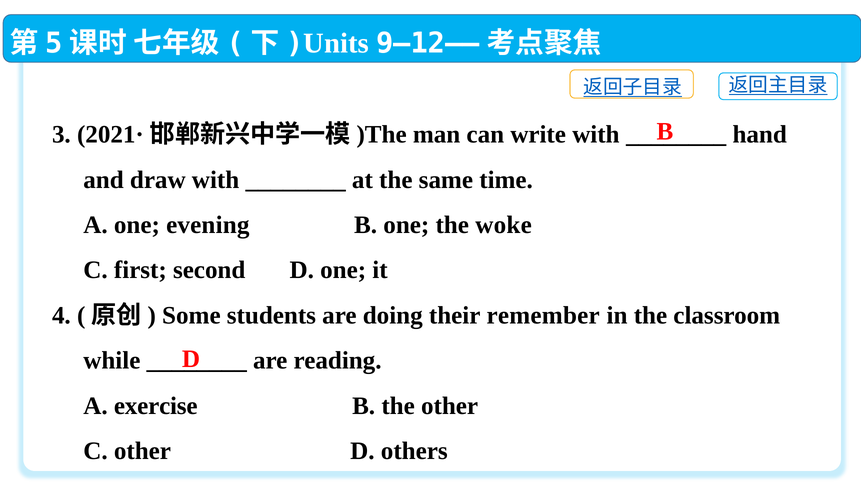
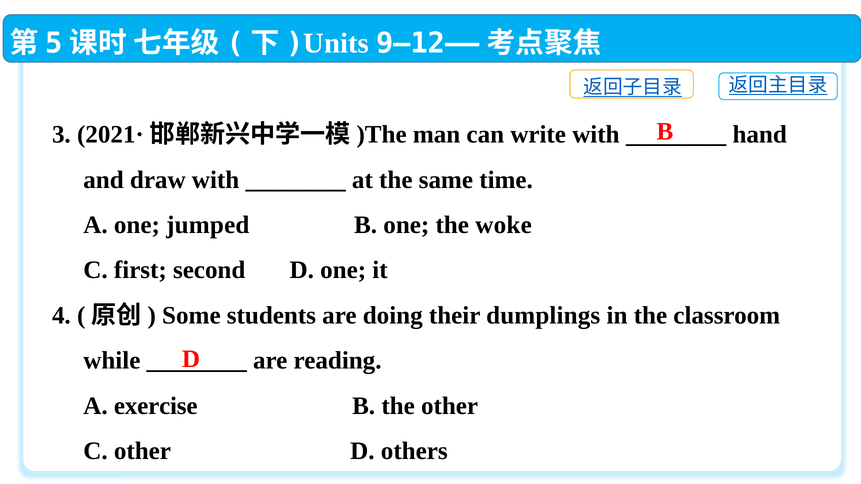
evening: evening -> jumped
remember: remember -> dumplings
